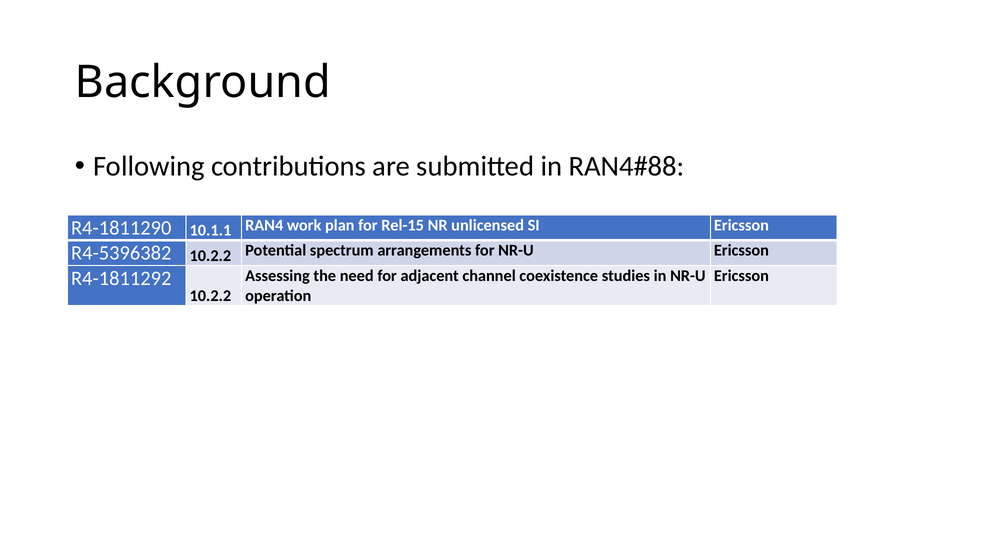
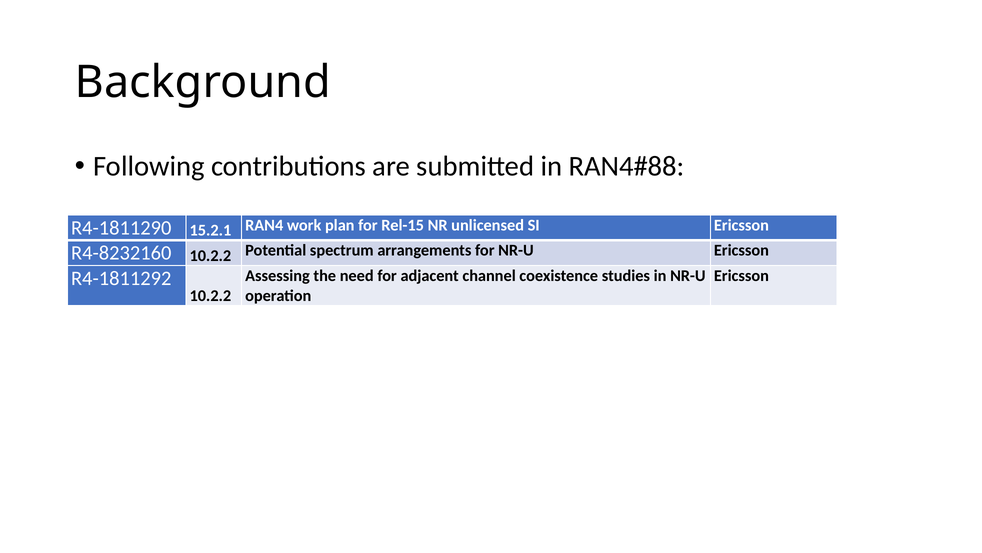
10.1.1: 10.1.1 -> 15.2.1
R4-5396382: R4-5396382 -> R4-8232160
